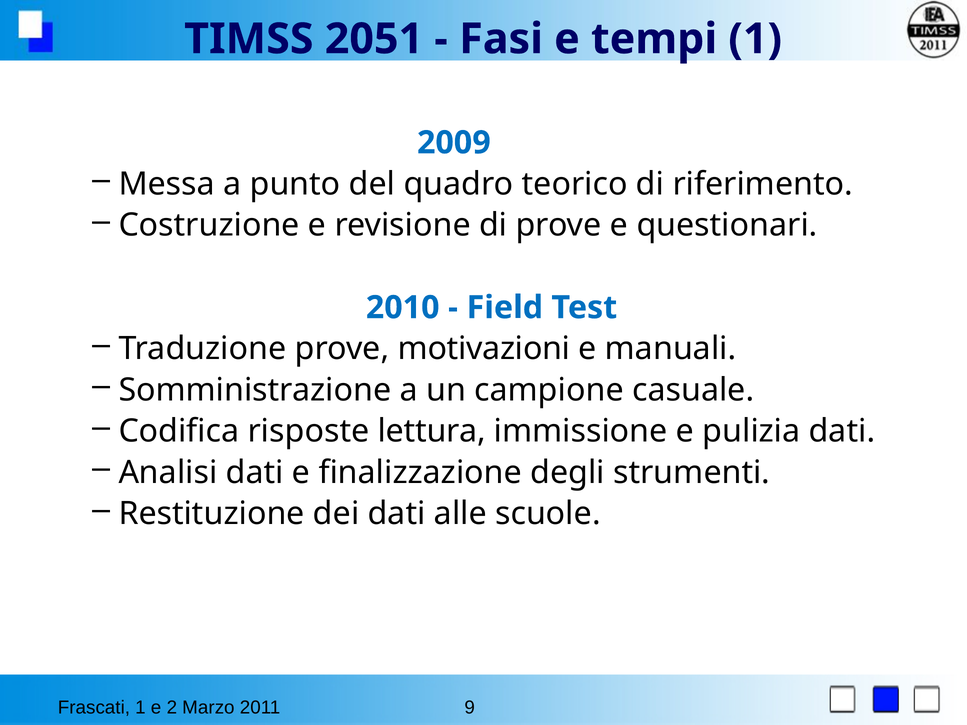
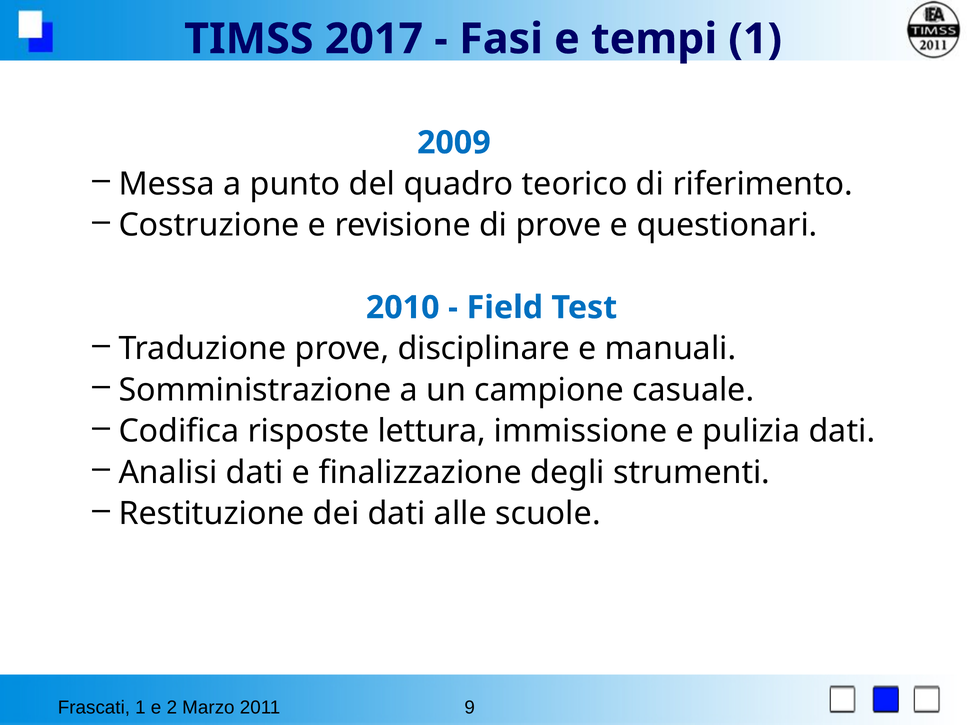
2051: 2051 -> 2017
motivazioni: motivazioni -> disciplinare
